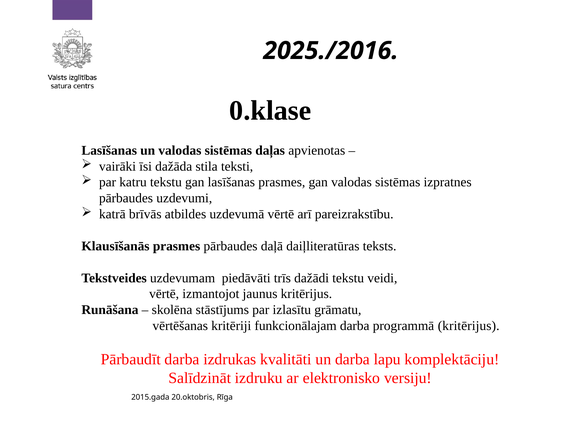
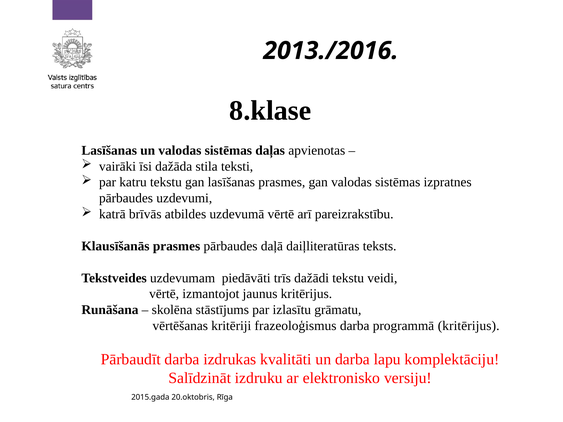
2025./2016: 2025./2016 -> 2013./2016
0.klase: 0.klase -> 8.klase
funkcionālajam: funkcionālajam -> frazeoloģismus
